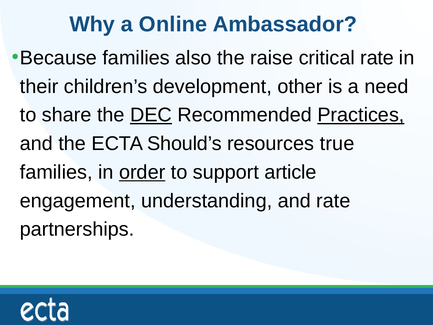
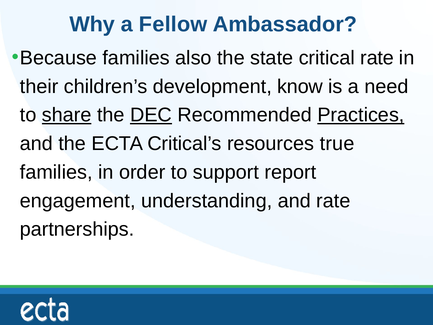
Online: Online -> Fellow
raise: raise -> state
other: other -> know
share underline: none -> present
Should’s: Should’s -> Critical’s
order underline: present -> none
article: article -> report
